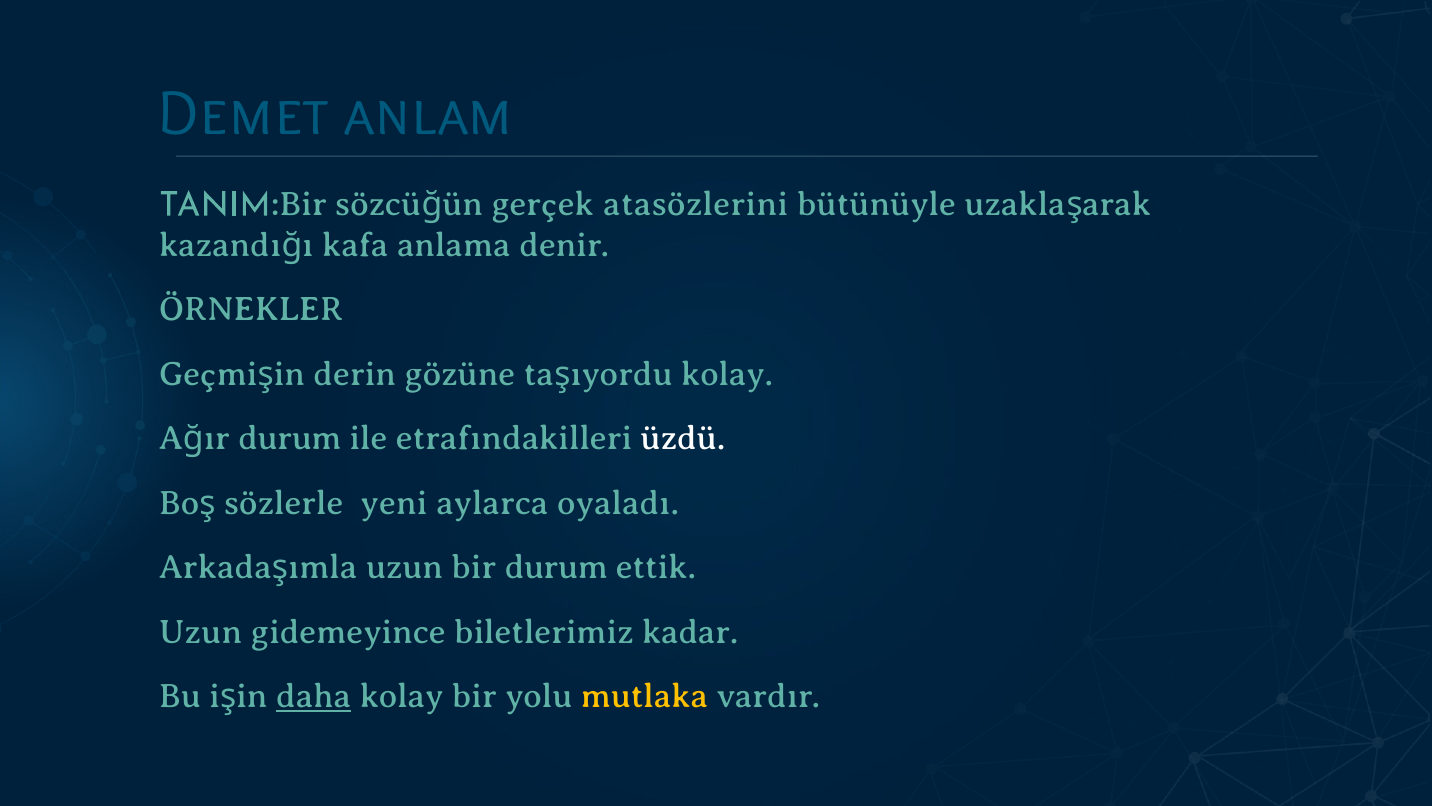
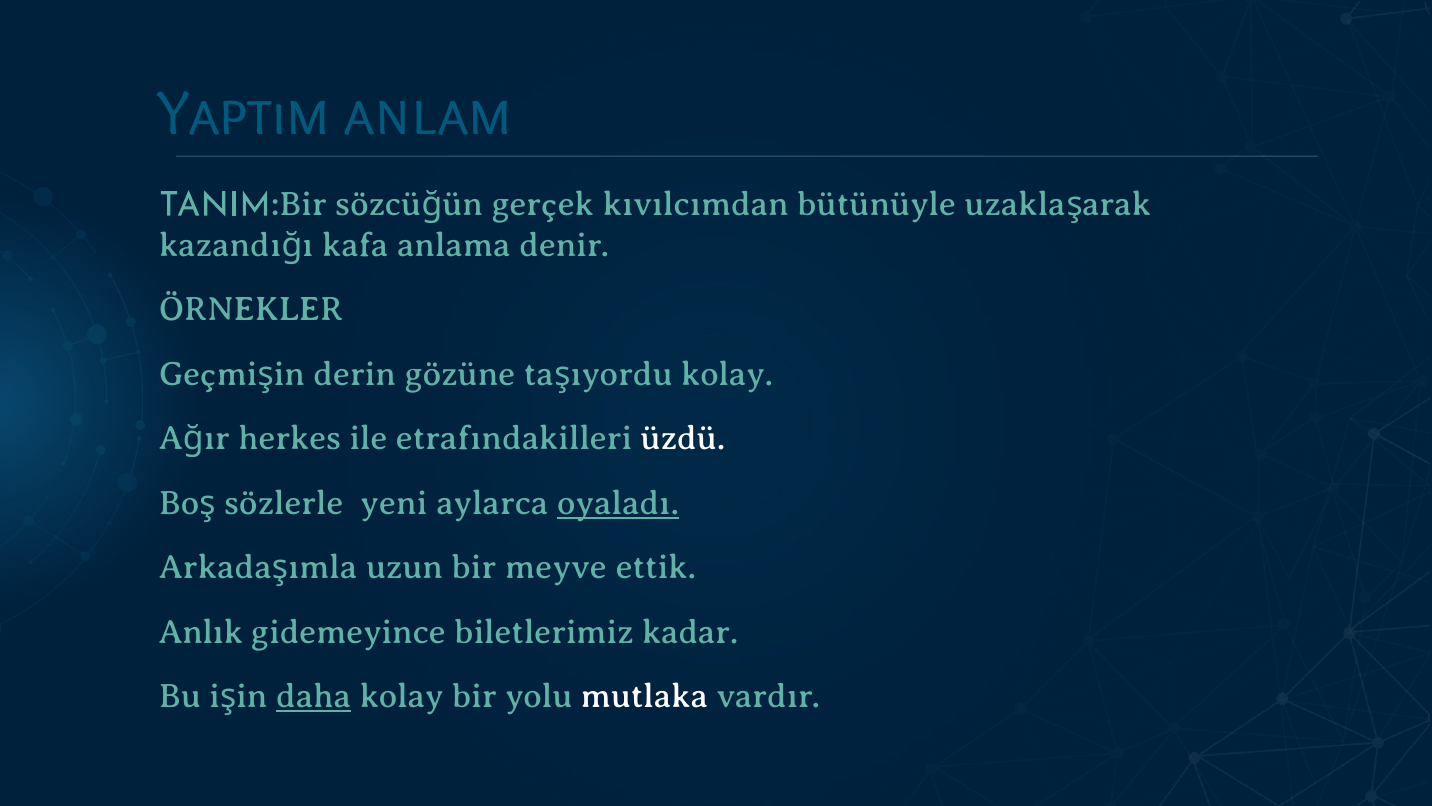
Demet: Demet -> Yaptım
atasözlerini: atasözlerini -> kıvılcımdan
durum at (290, 438): durum -> herkes
oyaladı underline: none -> present
bir durum: durum -> meyve
Uzun at (201, 632): Uzun -> Anlık
mutlaka colour: yellow -> white
